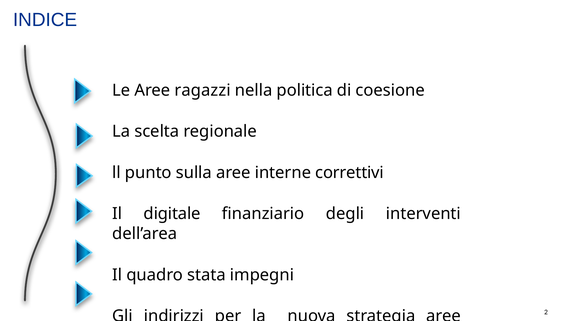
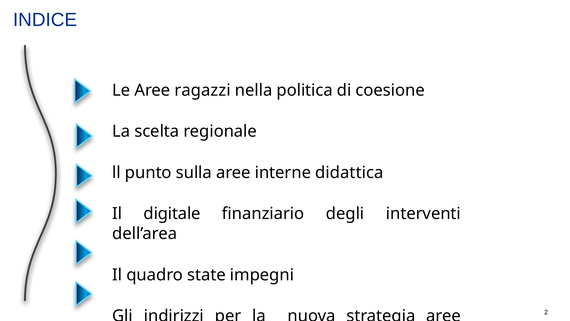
correttivi: correttivi -> didattica
stata: stata -> state
